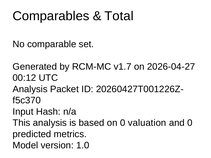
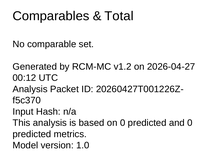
v1.7: v1.7 -> v1.2
on 0 valuation: valuation -> predicted
